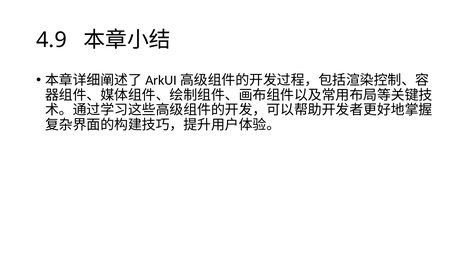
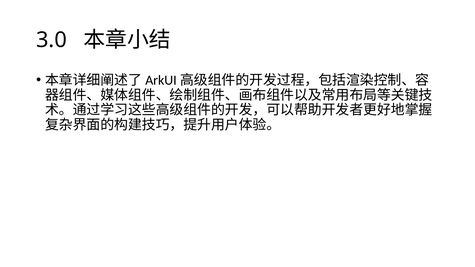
4.9: 4.9 -> 3.0
